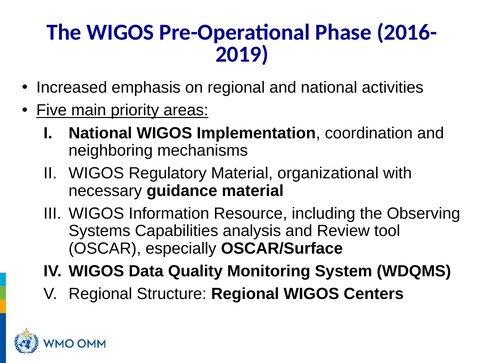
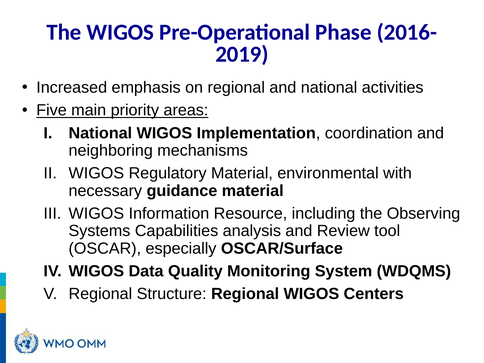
organizational: organizational -> environmental
